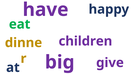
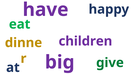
give colour: purple -> green
